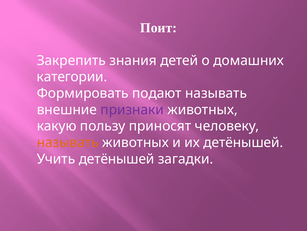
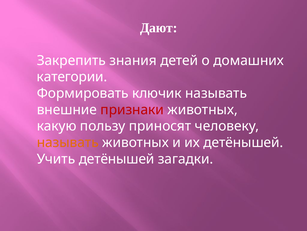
Поит: Поит -> Дают
подают: подают -> ключик
признаки colour: purple -> red
